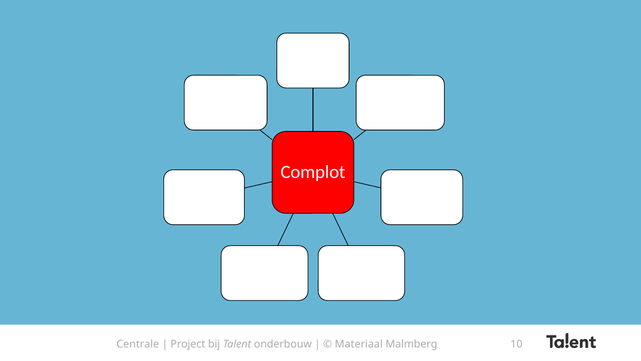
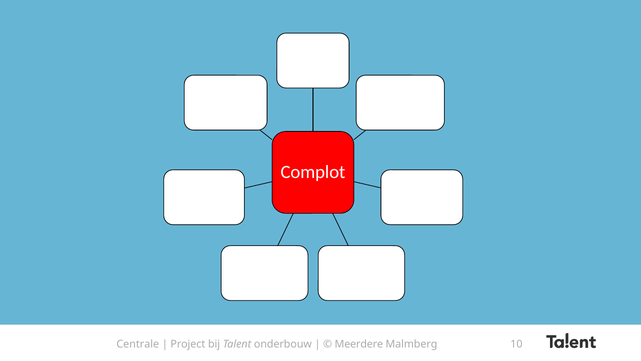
Materiaal: Materiaal -> Meerdere
